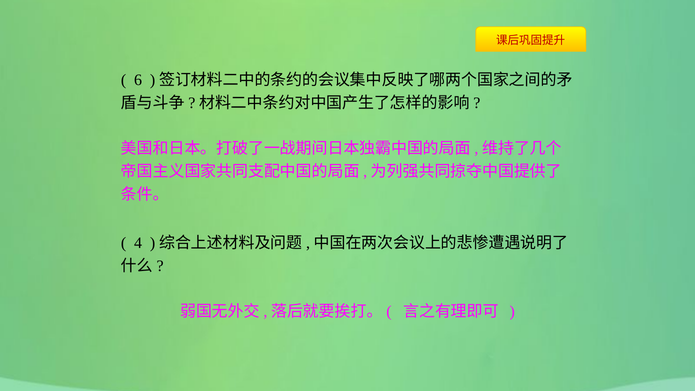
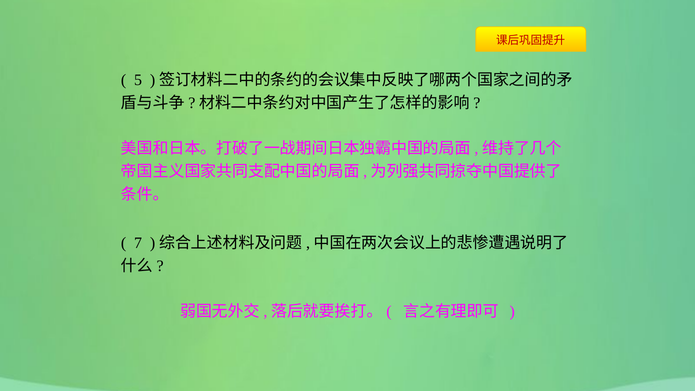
6: 6 -> 5
4: 4 -> 7
